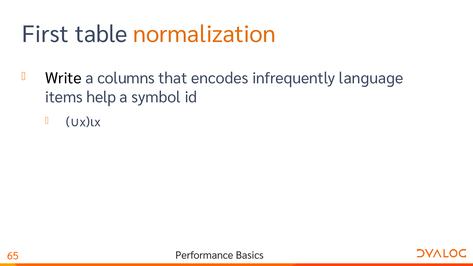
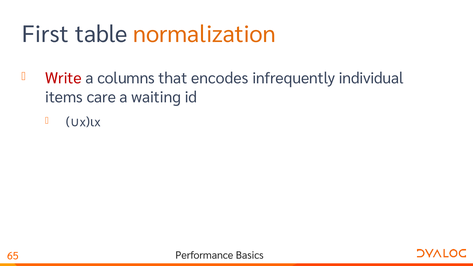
Write colour: black -> red
language: language -> individual
help: help -> care
symbol: symbol -> waiting
